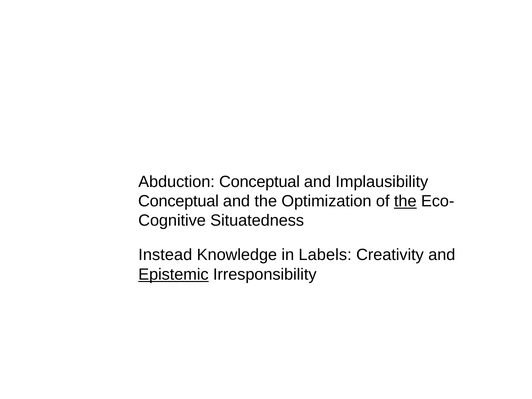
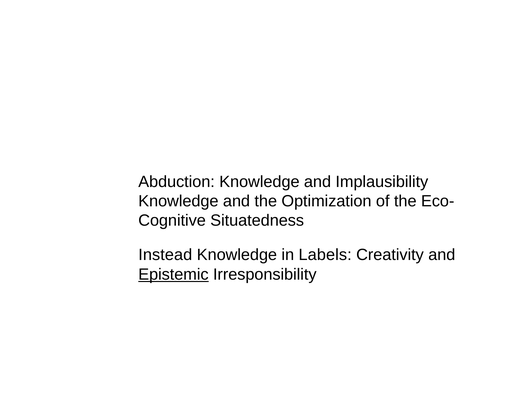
Abduction Conceptual: Conceptual -> Knowledge
Conceptual at (178, 201): Conceptual -> Knowledge
the at (405, 201) underline: present -> none
